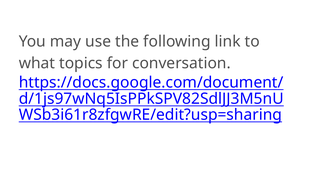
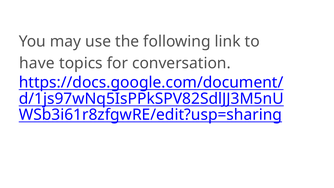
what: what -> have
